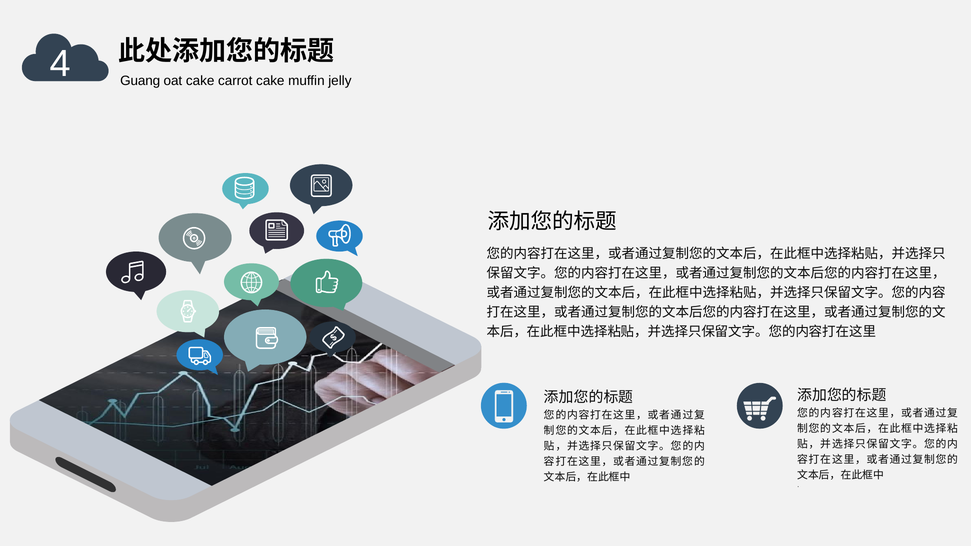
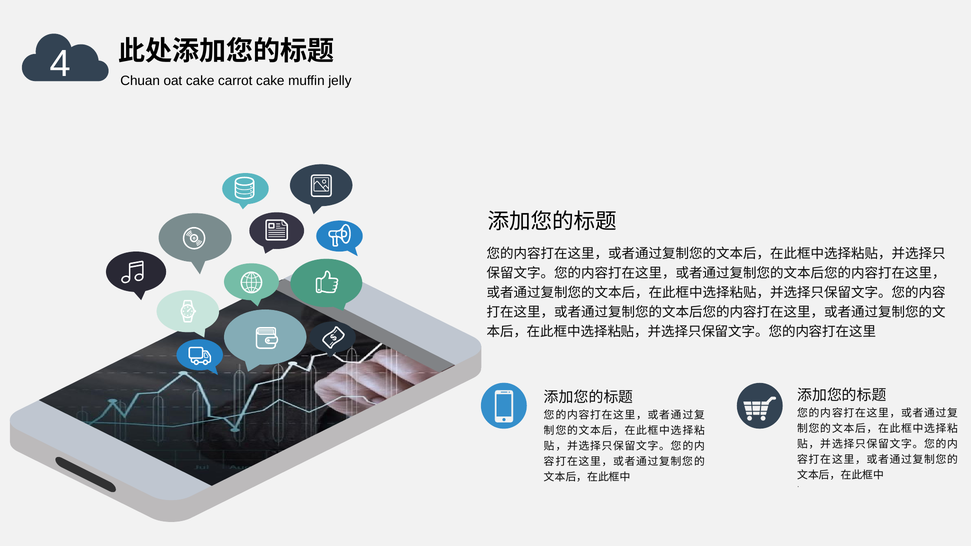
Guang: Guang -> Chuan
